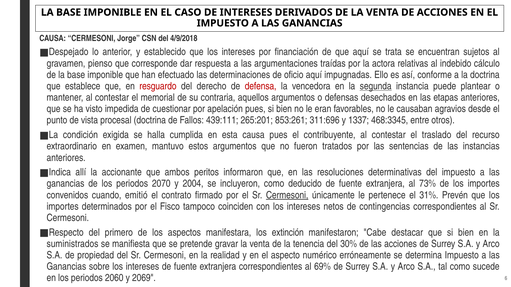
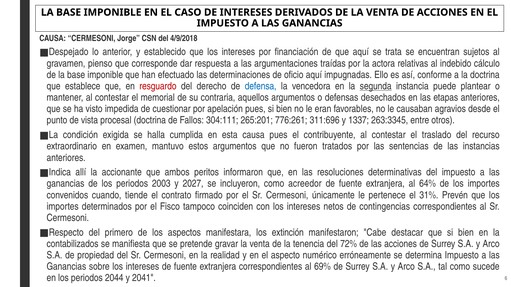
defensa colour: red -> blue
439:111: 439:111 -> 304:111
853:261: 853:261 -> 776:261
468:3345: 468:3345 -> 263:3345
2070: 2070 -> 2003
2004: 2004 -> 2027
deducido: deducido -> acreedor
73%: 73% -> 64%
emitió: emitió -> tiende
Cermesoni at (287, 195) underline: present -> none
suministrados: suministrados -> contabilizados
30%: 30% -> 72%
2060: 2060 -> 2044
2069: 2069 -> 2041
